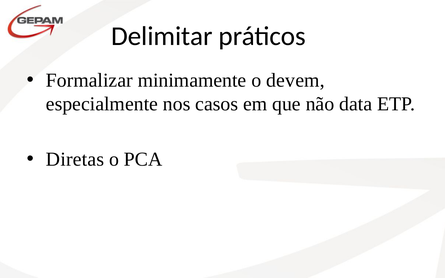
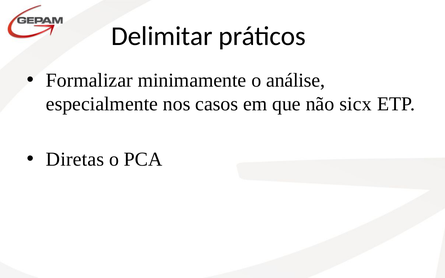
devem: devem -> análise
data: data -> sicx
